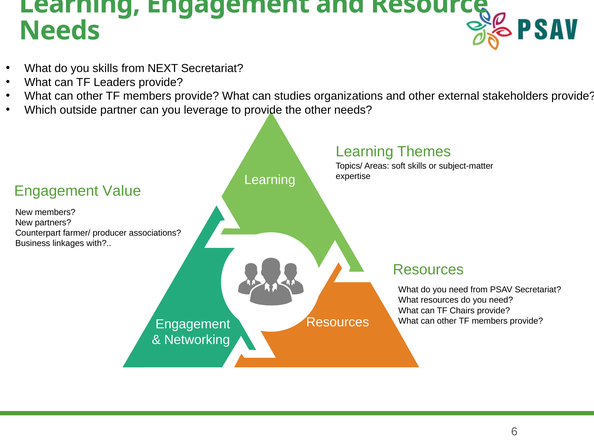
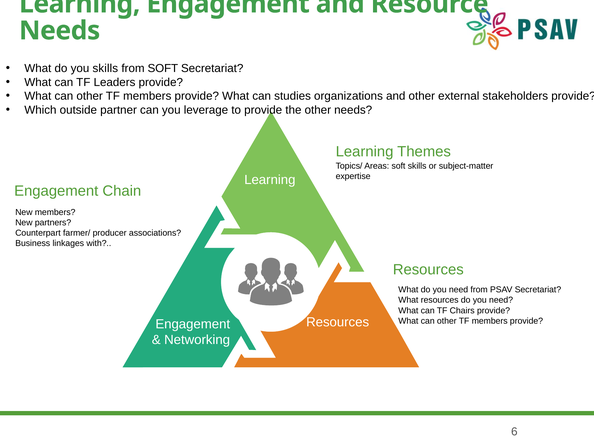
from NEXT: NEXT -> SOFT
Value: Value -> Chain
